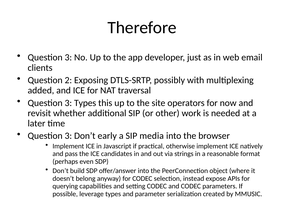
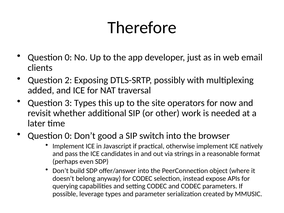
3 at (68, 57): 3 -> 0
3 at (68, 136): 3 -> 0
early: early -> good
media: media -> switch
